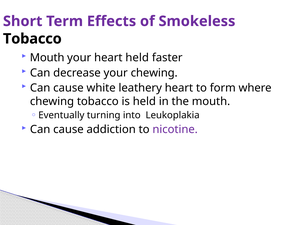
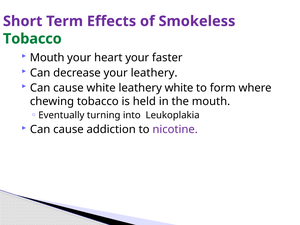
Tobacco at (32, 39) colour: black -> green
heart held: held -> your
your chewing: chewing -> leathery
leathery heart: heart -> white
